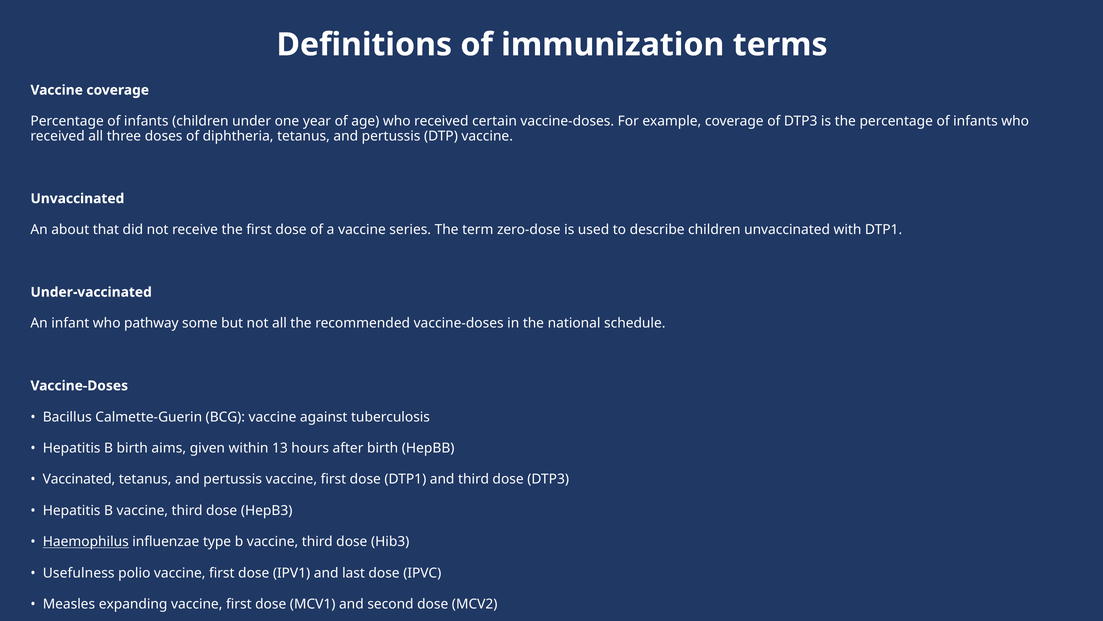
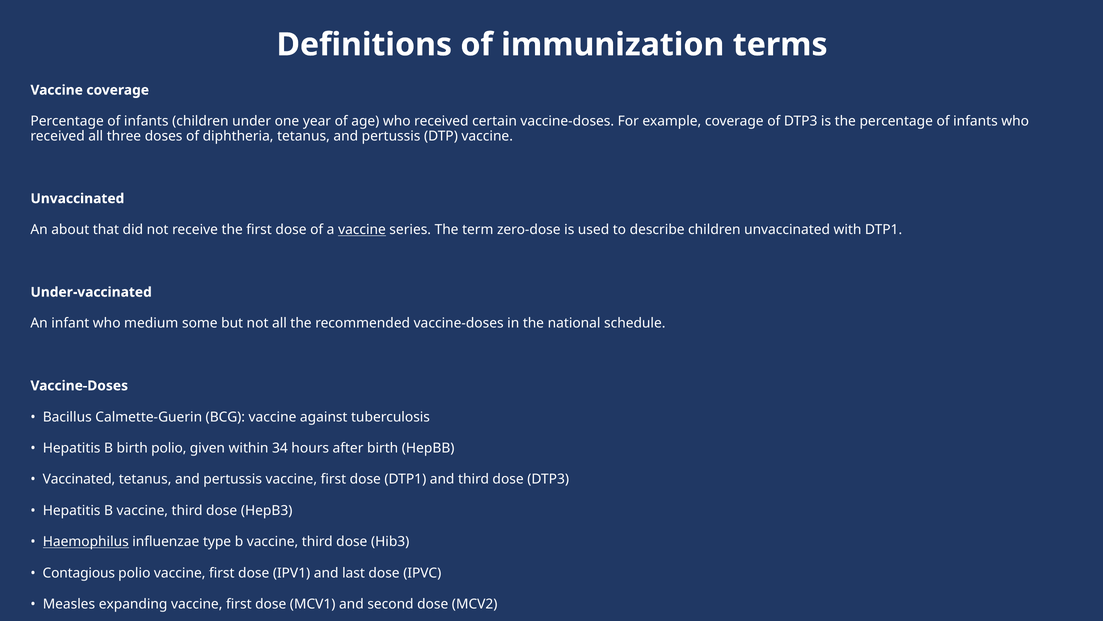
vaccine at (362, 230) underline: none -> present
pathway: pathway -> medium
birth aims: aims -> polio
13: 13 -> 34
Usefulness: Usefulness -> Contagious
